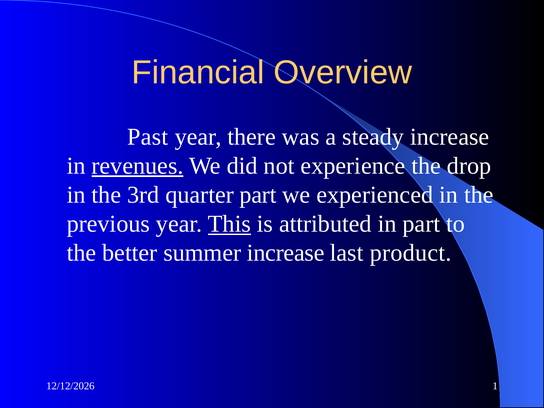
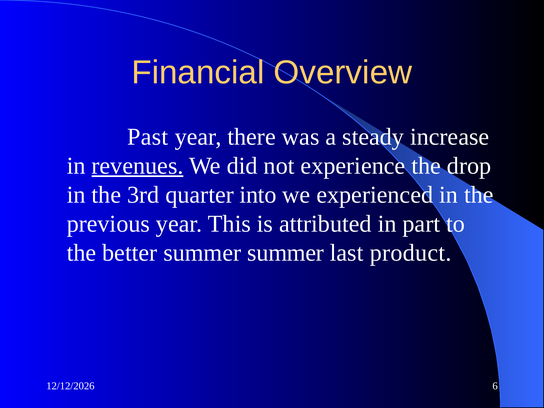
quarter part: part -> into
This underline: present -> none
summer increase: increase -> summer
1: 1 -> 6
